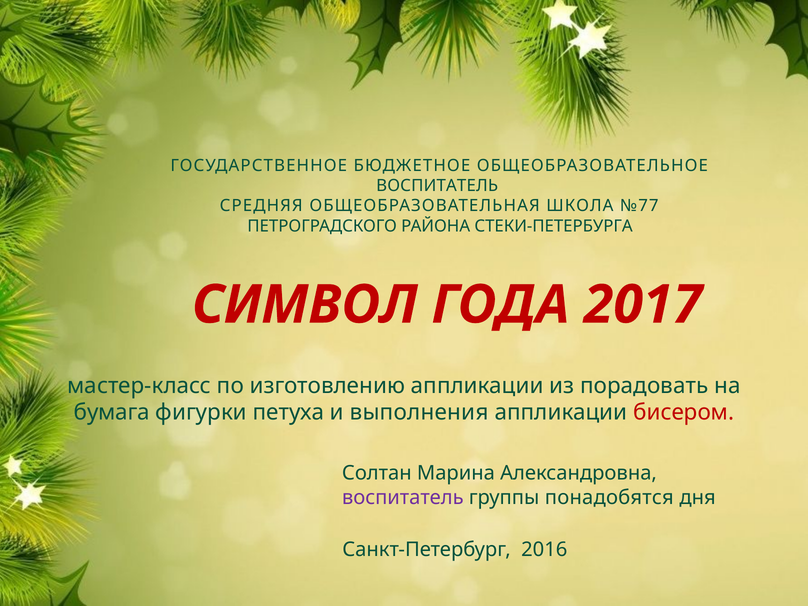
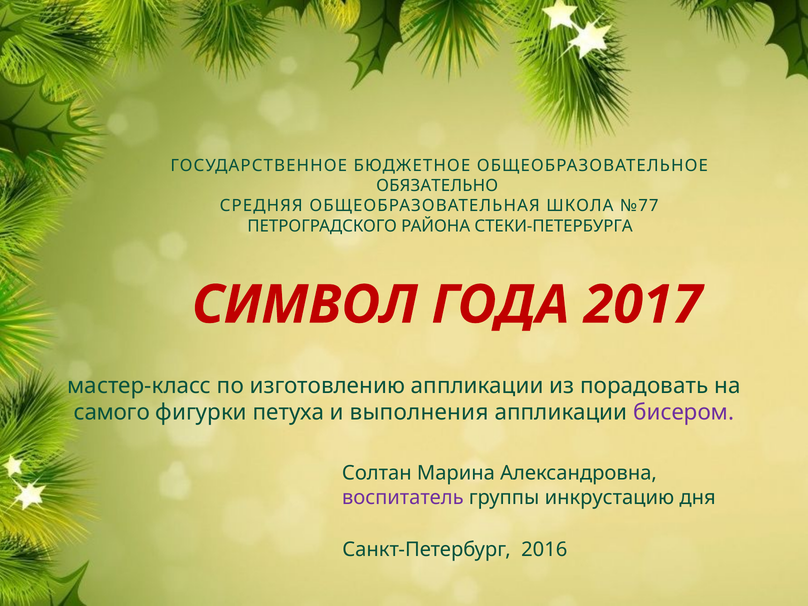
ВОСПИТАТЕЛЬ at (437, 186): ВОСПИТАТЕЛЬ -> ОБЯЗАТЕЛЬНО
бумага: бумага -> самого
бисером colour: red -> purple
понадобятся: понадобятся -> инкрустацию
